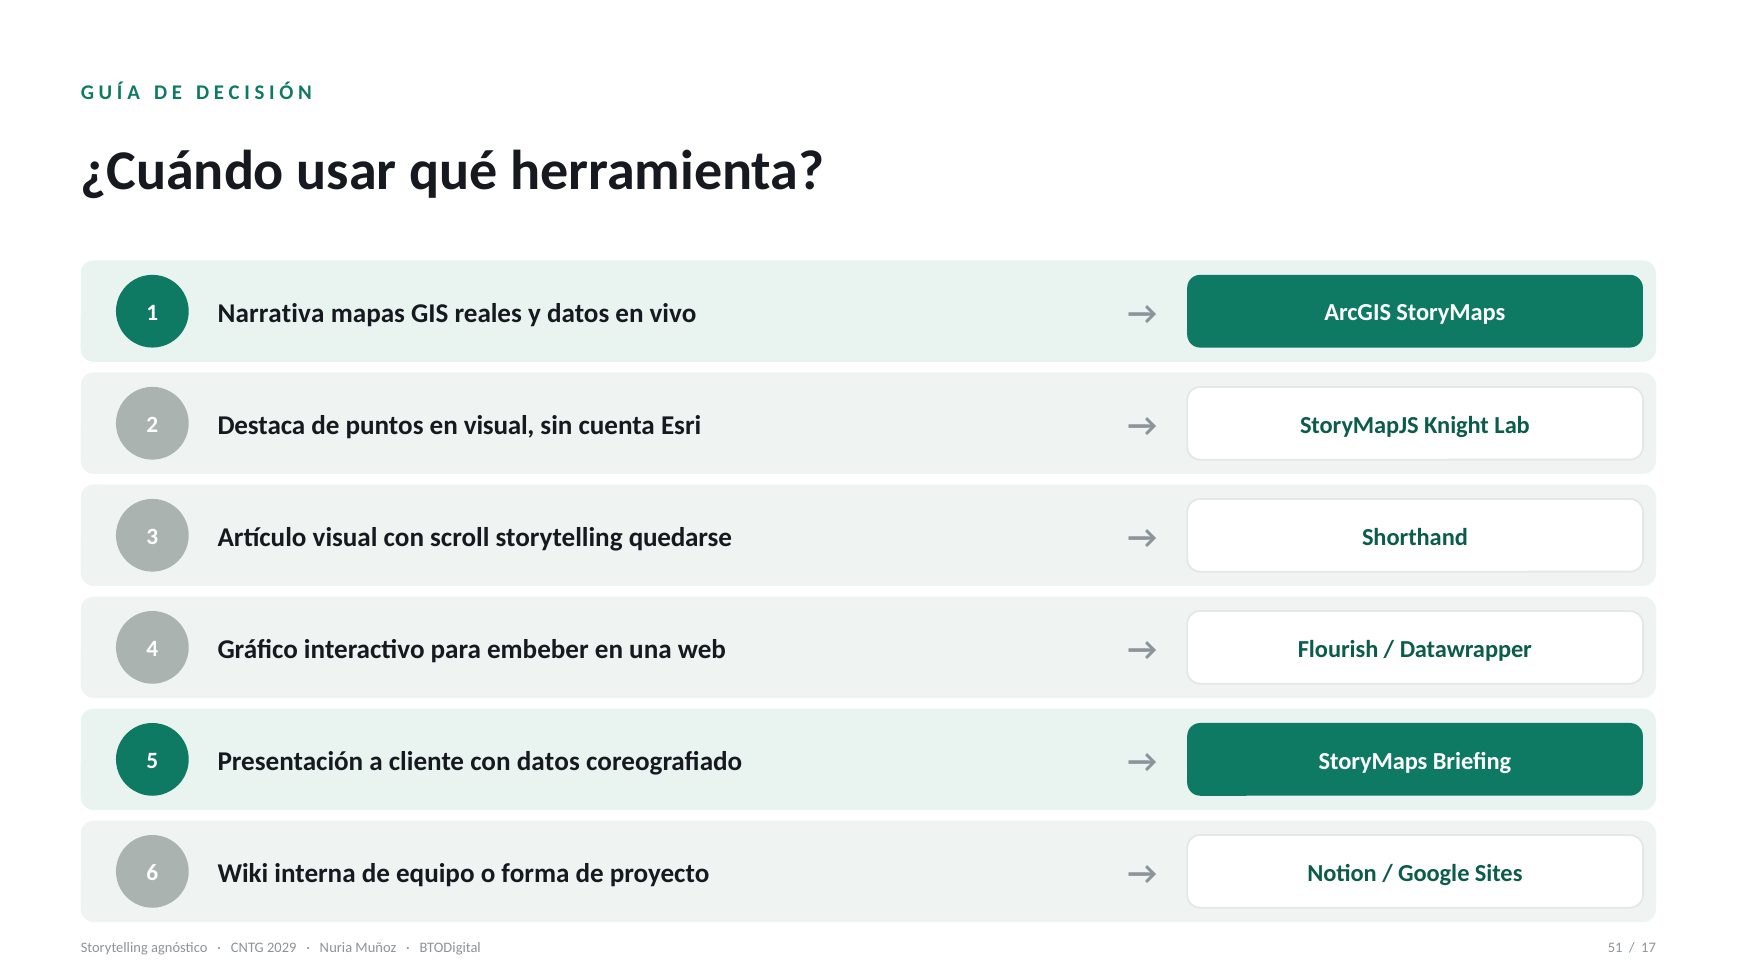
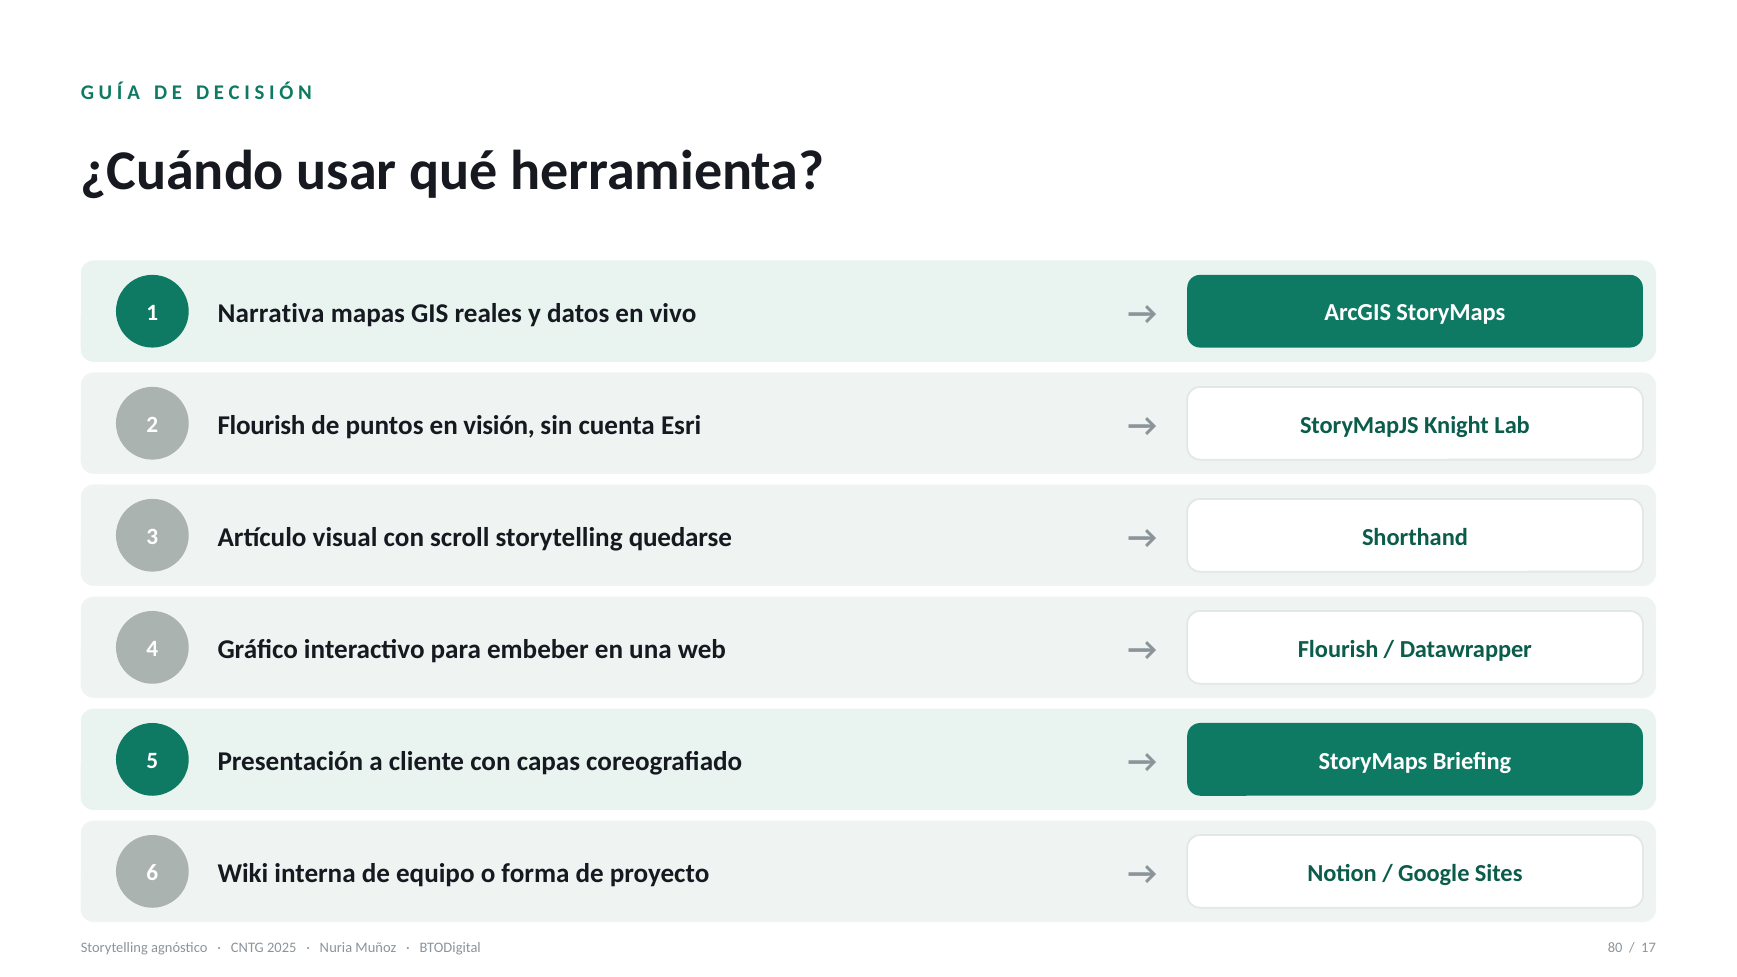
2 Destaca: Destaca -> Flourish
en visual: visual -> visión
con datos: datos -> capas
2029: 2029 -> 2025
51: 51 -> 80
